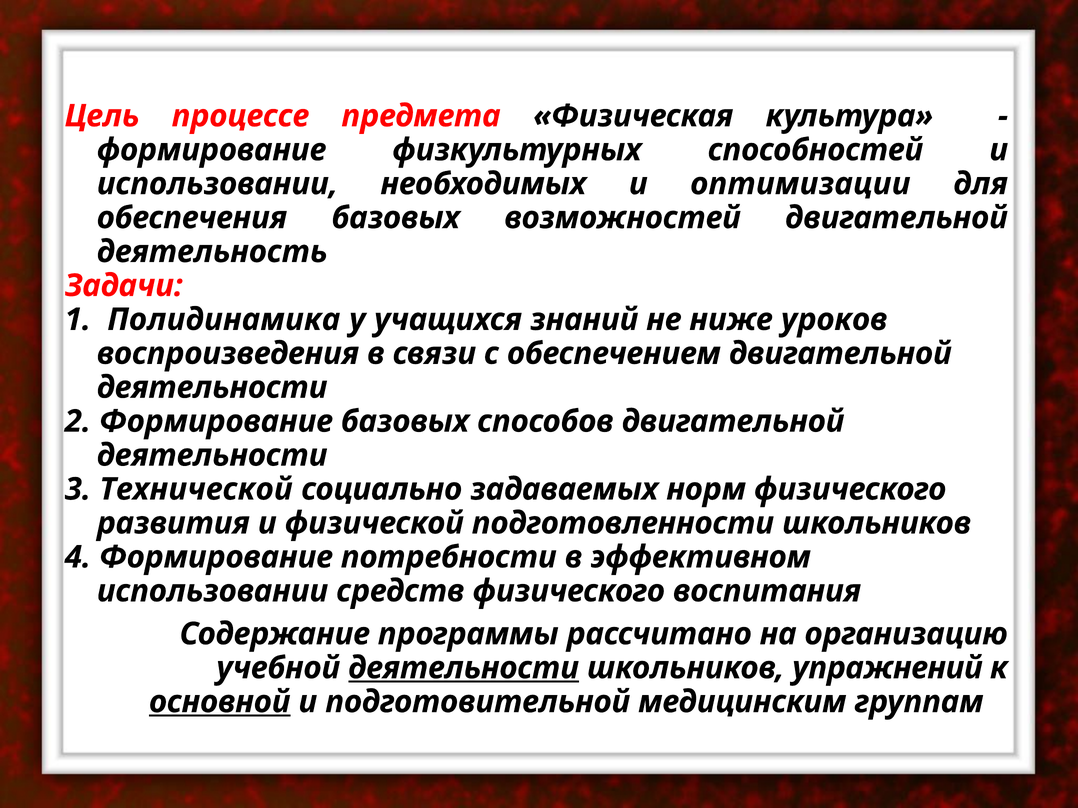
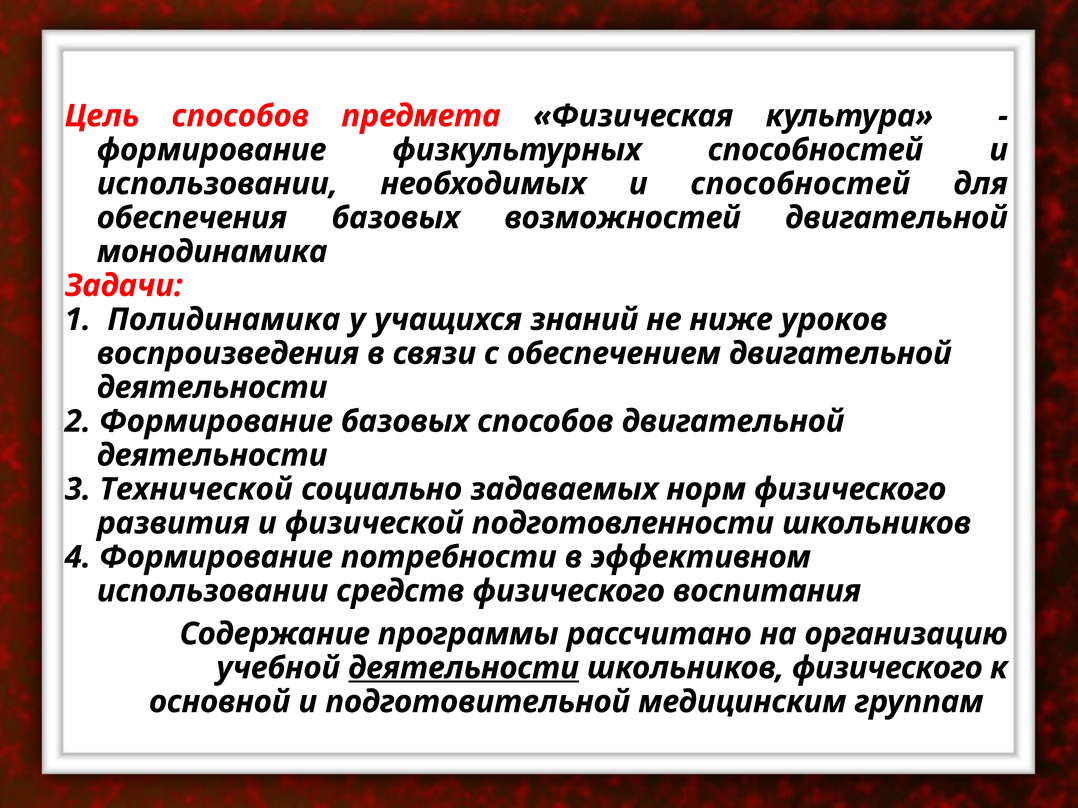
Цель процессе: процессе -> способов
и оптимизации: оптимизации -> способностей
деятельность: деятельность -> монодинамика
школьников упражнений: упражнений -> физического
основной underline: present -> none
